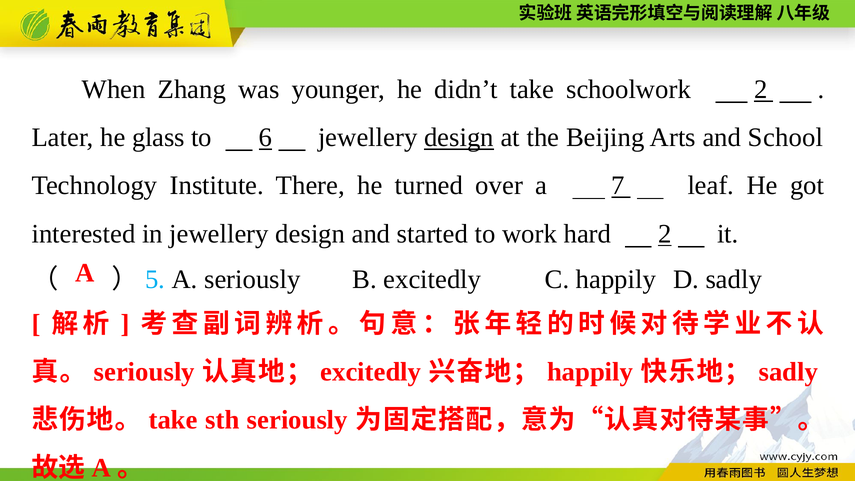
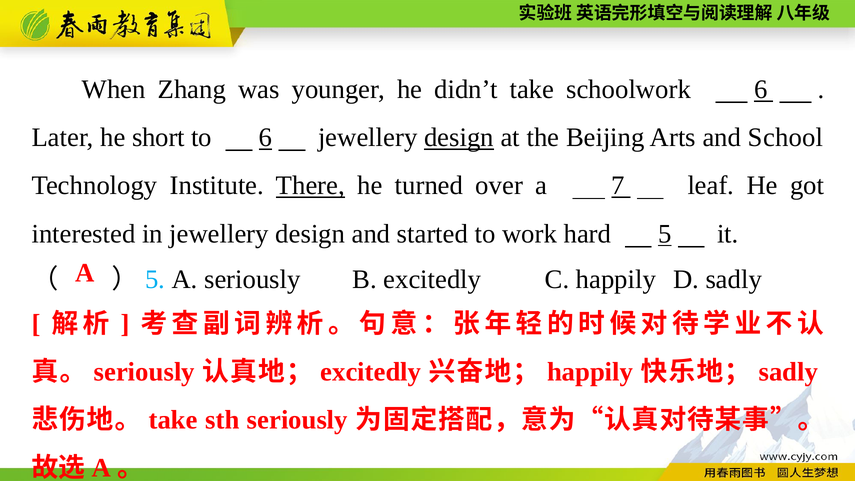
schoolwork 2: 2 -> 6
glass: glass -> short
There underline: none -> present
hard 2: 2 -> 5
